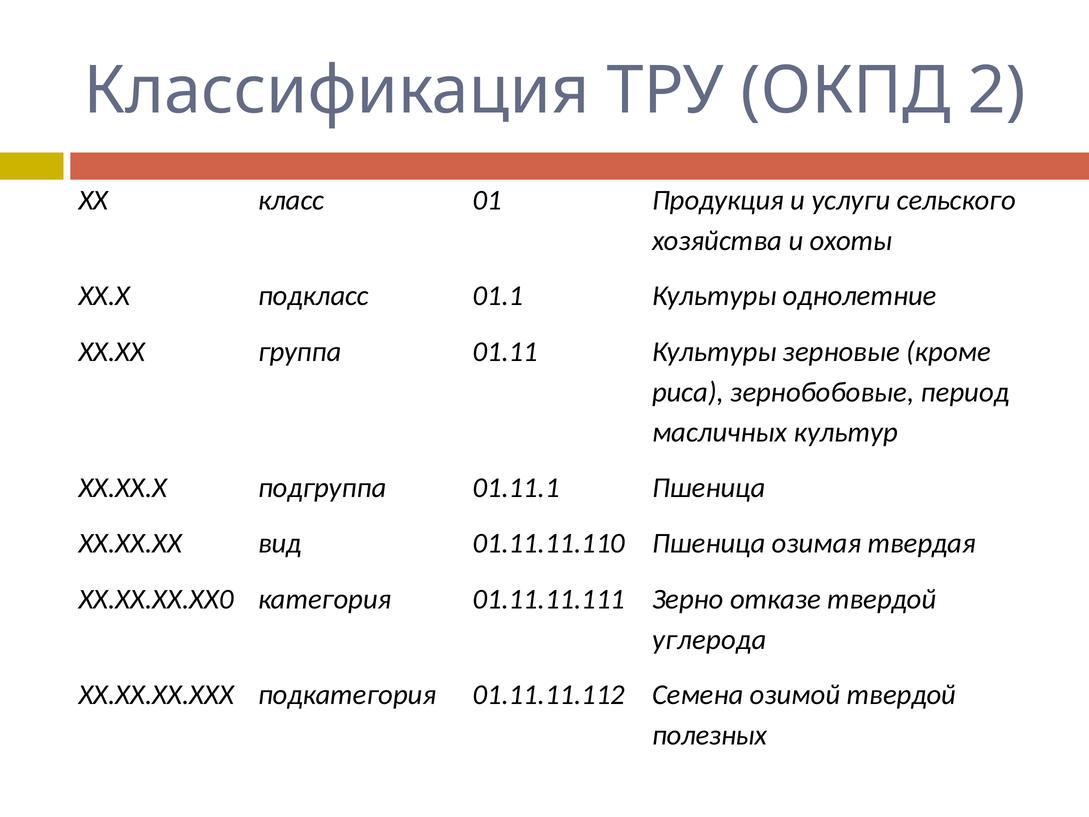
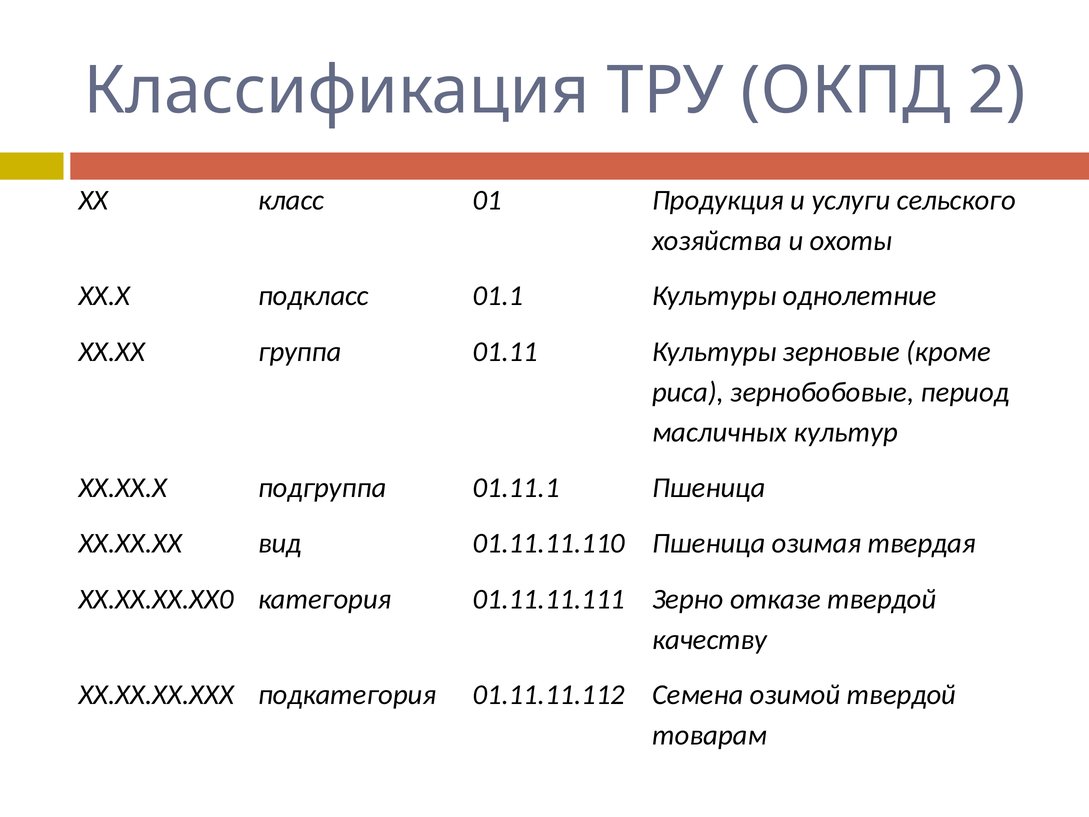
углерода: углерода -> качеству
полезных: полезных -> товарам
